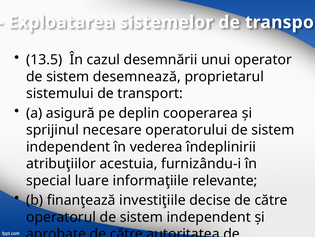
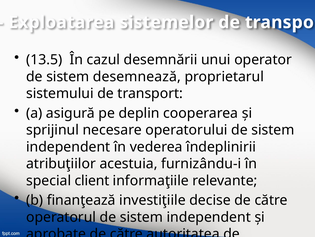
luare: luare -> client
